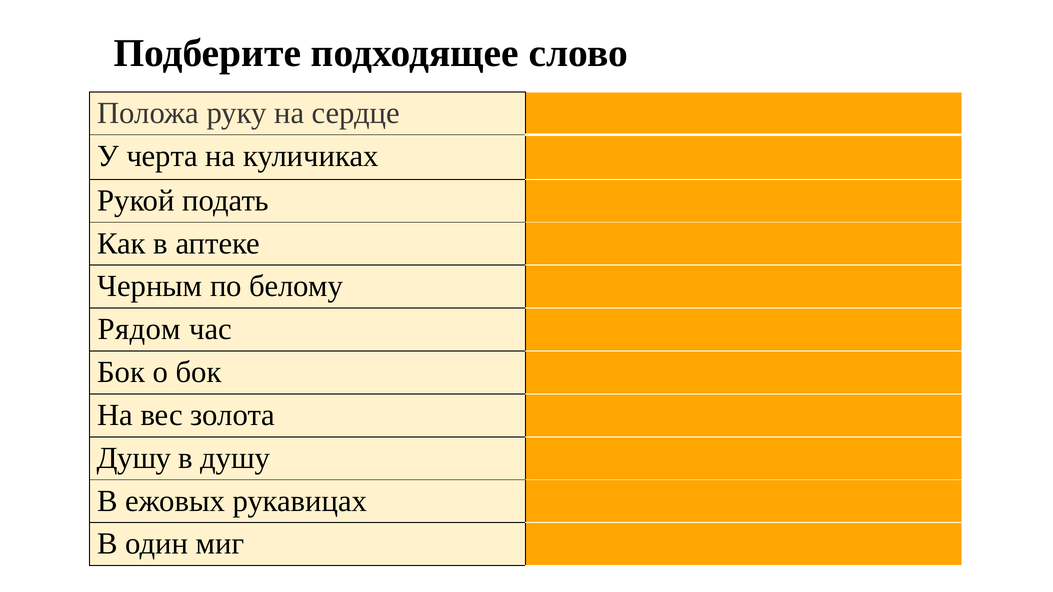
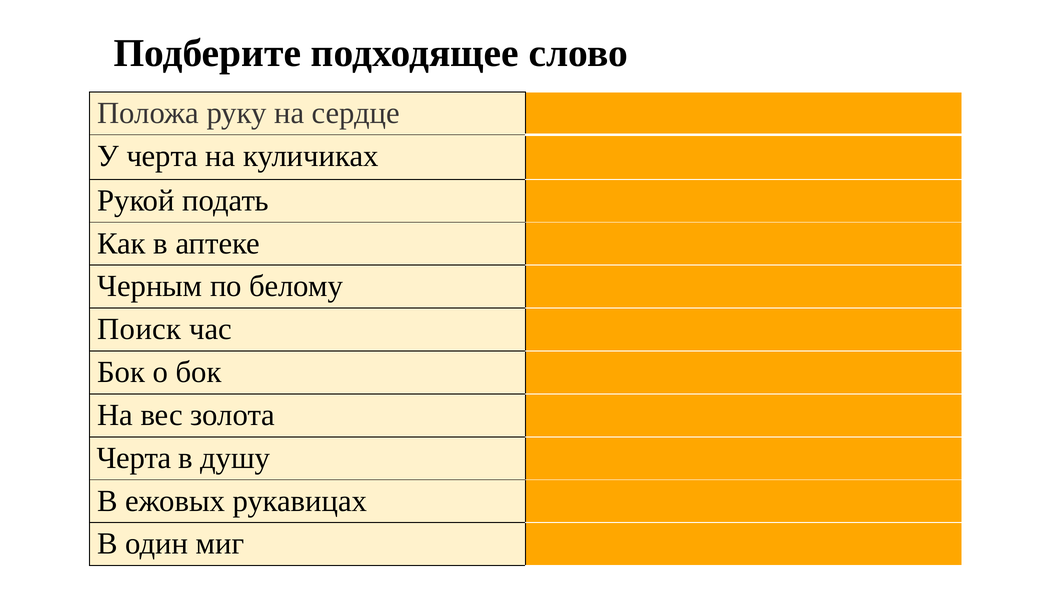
Рядом: Рядом -> Поиск
Душу at (134, 458): Душу -> Черта
